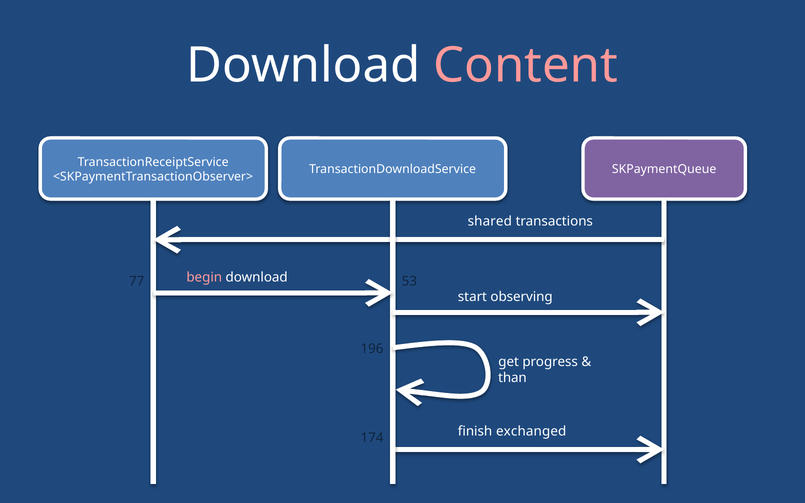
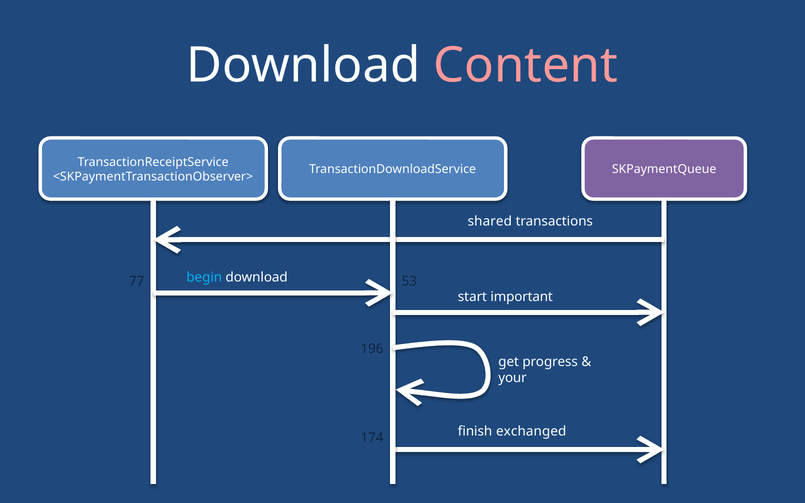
begin colour: pink -> light blue
observing: observing -> important
than: than -> your
